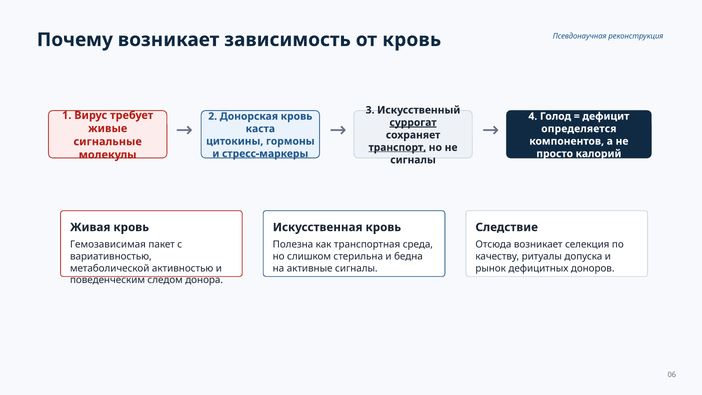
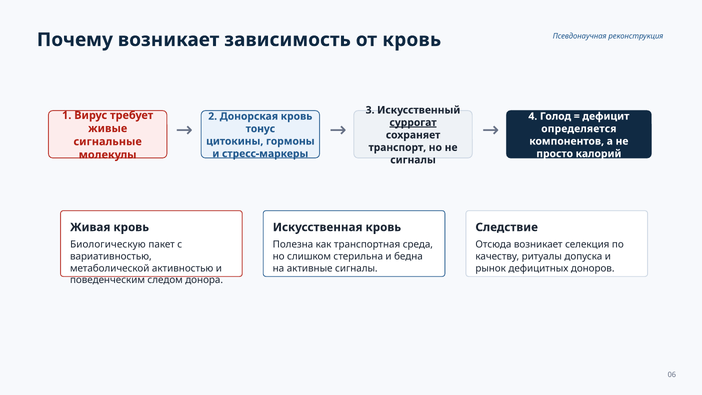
каста: каста -> тонус
транспорт underline: present -> none
Гемозависимая: Гемозависимая -> Биологическую
